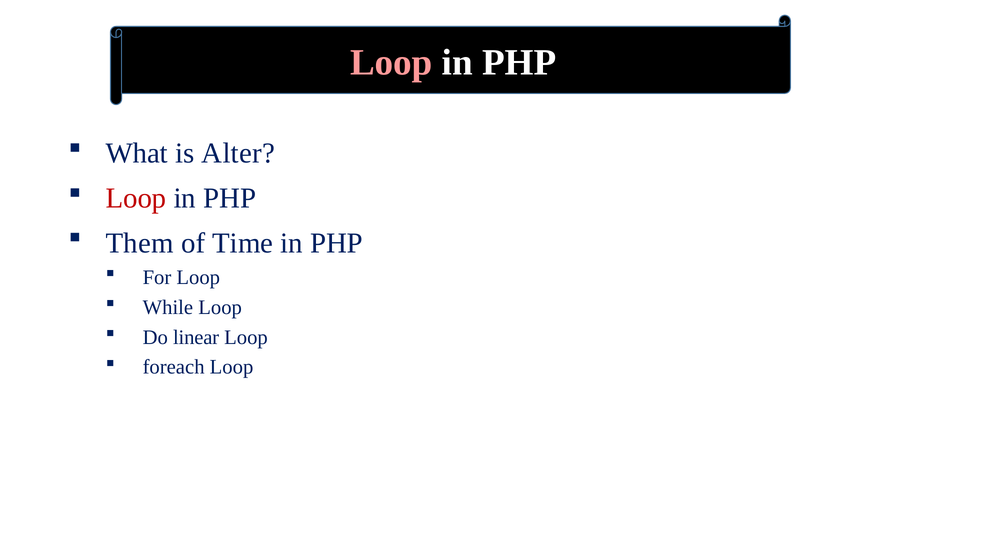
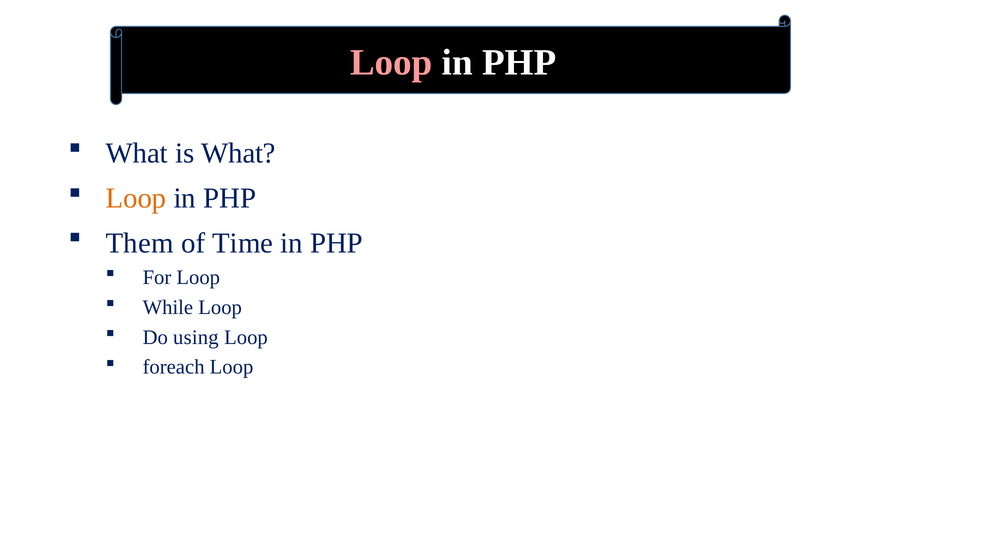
is Alter: Alter -> What
Loop at (136, 198) colour: red -> orange
linear: linear -> using
